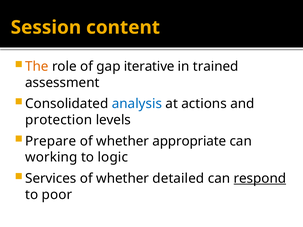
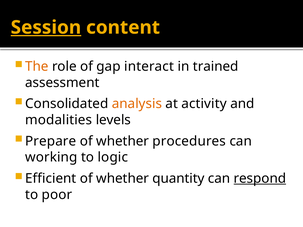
Session underline: none -> present
iterative: iterative -> interact
analysis colour: blue -> orange
actions: actions -> activity
protection: protection -> modalities
appropriate: appropriate -> procedures
Services: Services -> Efficient
detailed: detailed -> quantity
